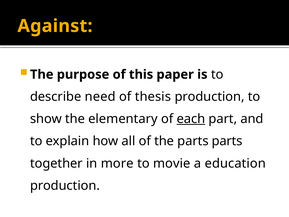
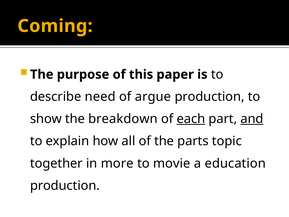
Against: Against -> Coming
thesis: thesis -> argue
elementary: elementary -> breakdown
and underline: none -> present
parts parts: parts -> topic
